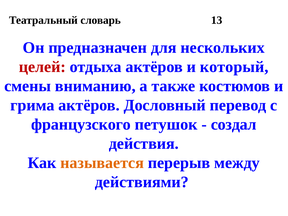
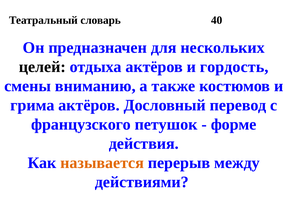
13: 13 -> 40
целей colour: red -> black
который: который -> гордость
создал: создал -> форме
